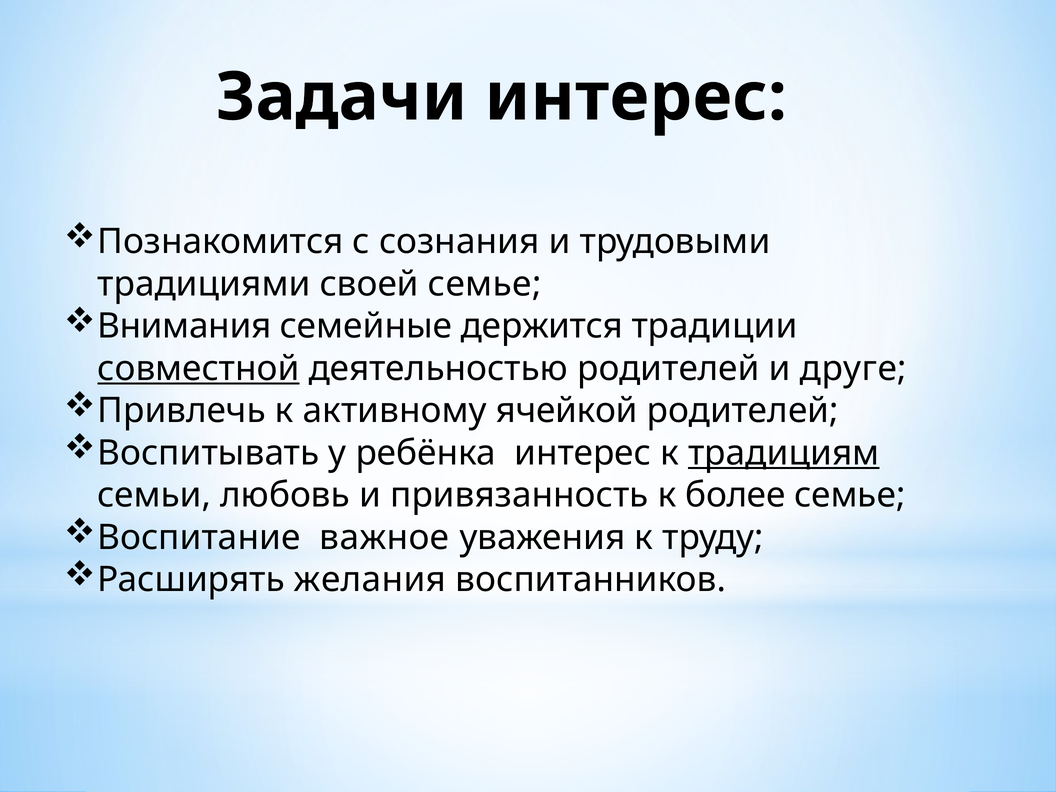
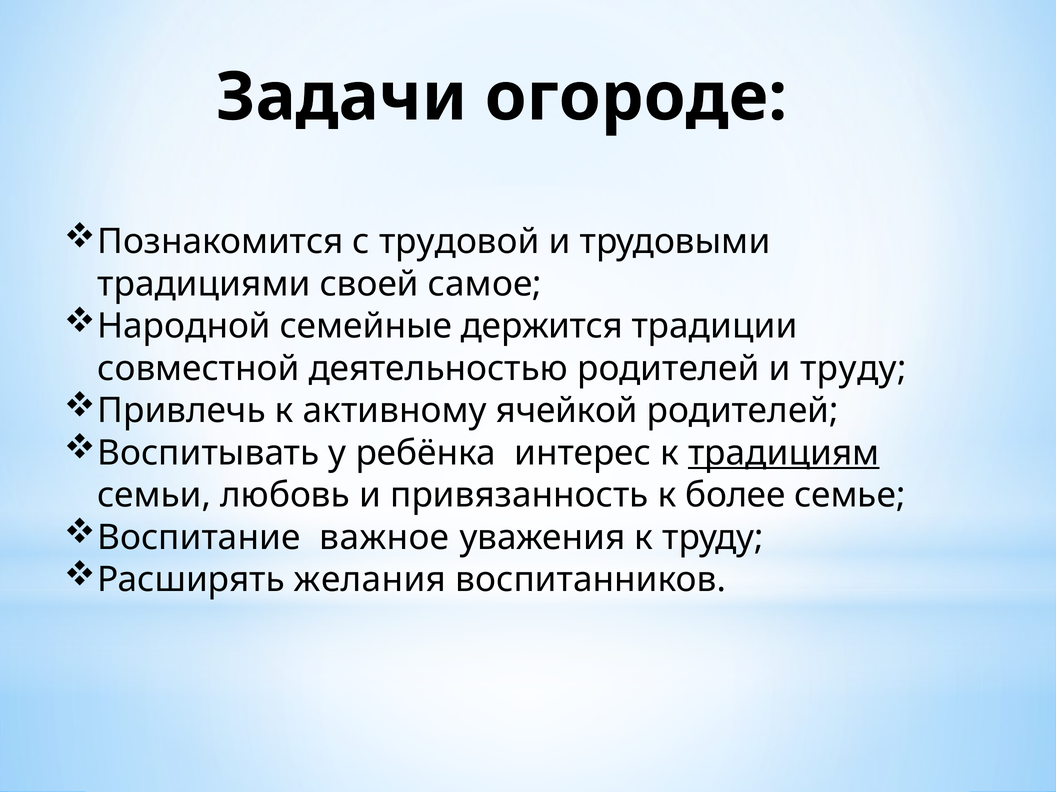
Задачи интерес: интерес -> огороде
сознания: сознания -> трудовой
своей семье: семье -> самое
Внимания: Внимания -> Народной
совместной underline: present -> none
и друге: друге -> труду
